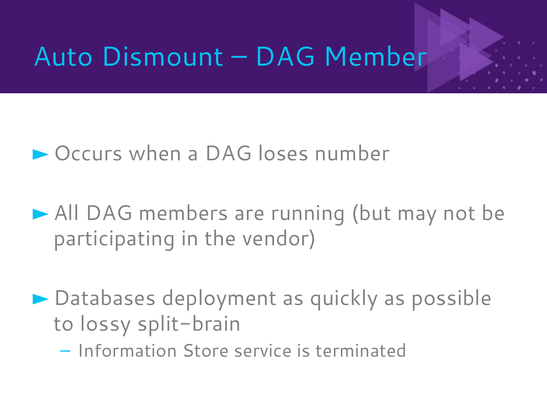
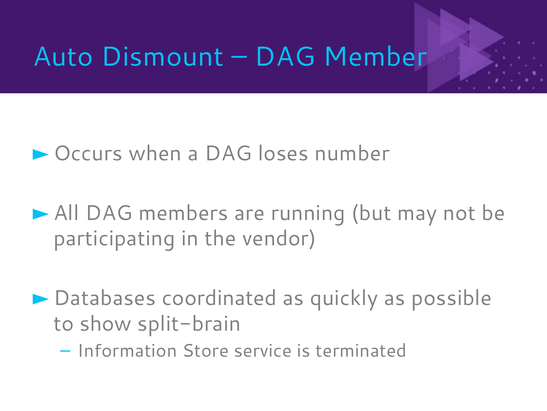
deployment: deployment -> coordinated
lossy: lossy -> show
